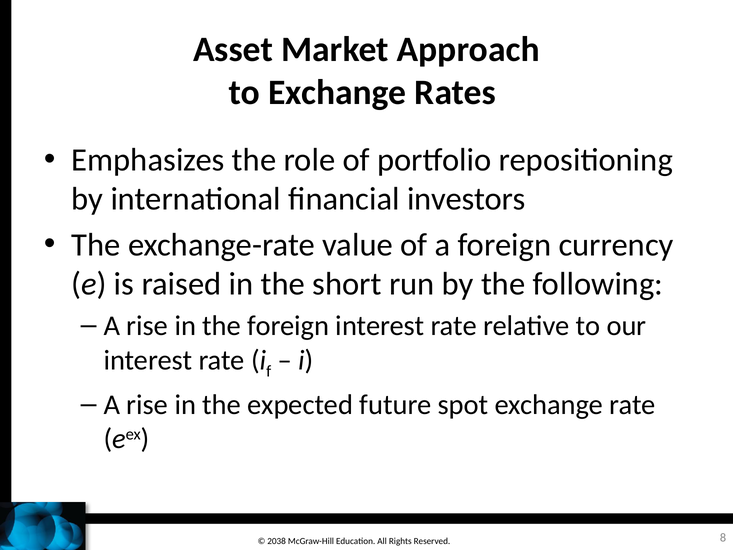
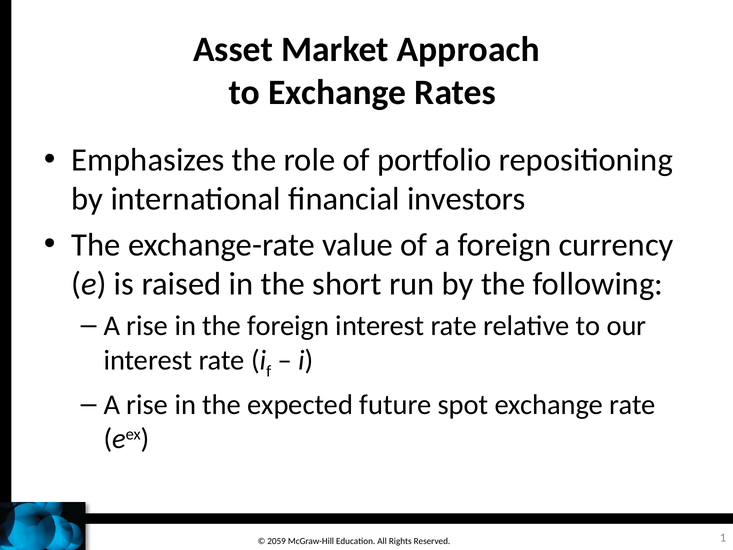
2038: 2038 -> 2059
8: 8 -> 1
